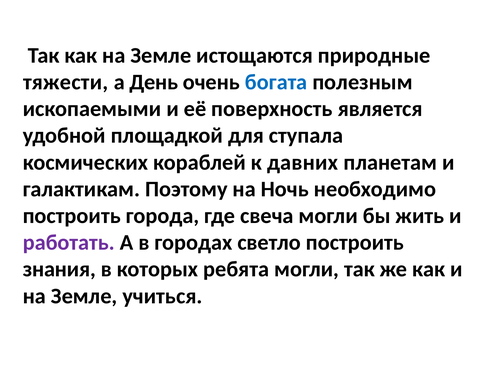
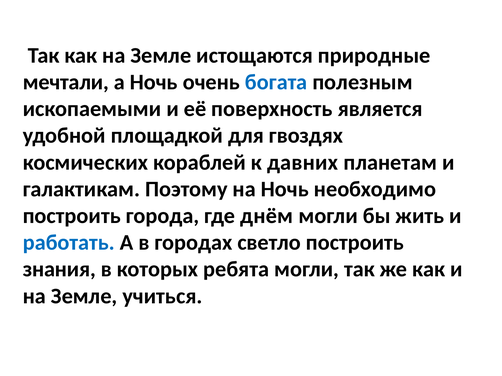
тяжести: тяжести -> мечтали
а День: День -> Ночь
ступала: ступала -> гвоздях
свеча: свеча -> днём
работать colour: purple -> blue
